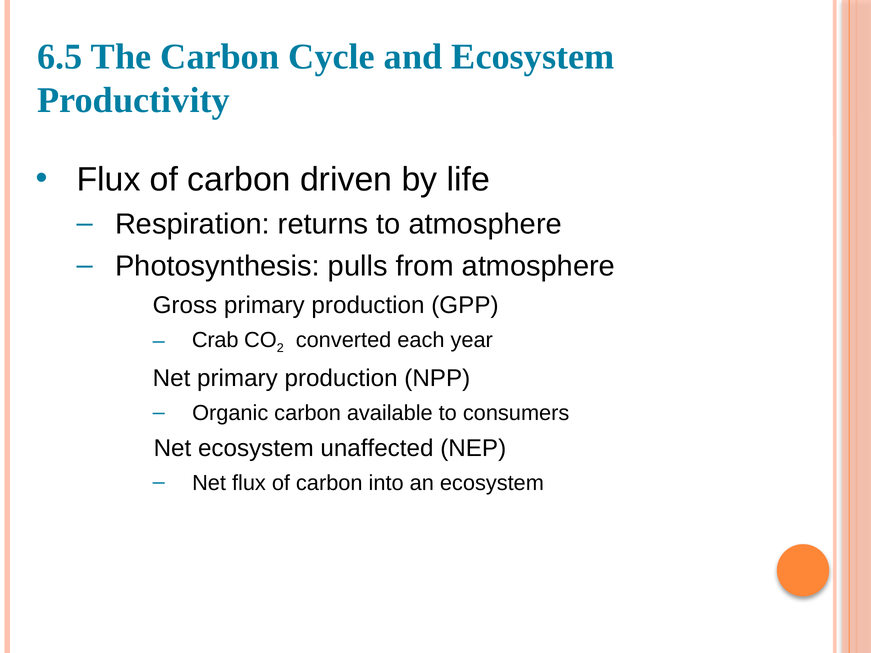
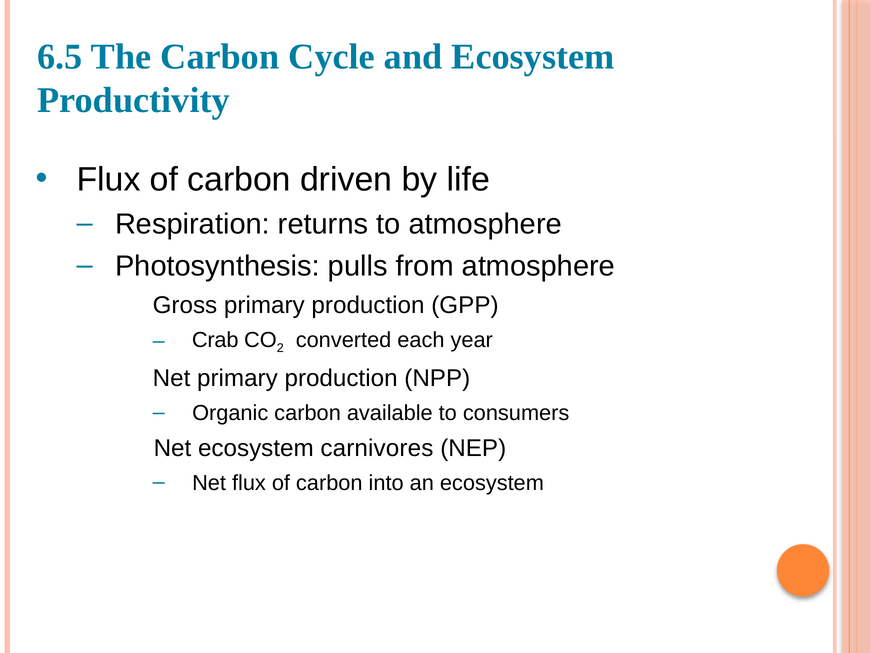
unaffected: unaffected -> carnivores
